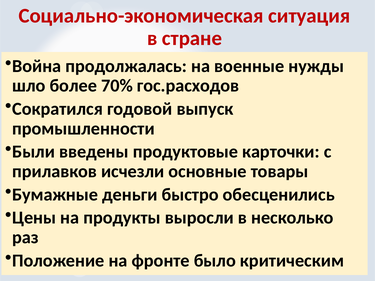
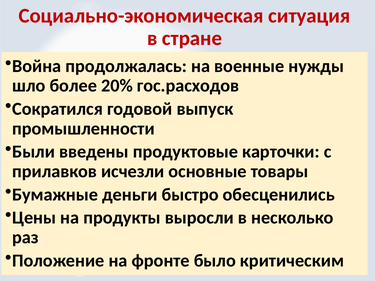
70%: 70% -> 20%
